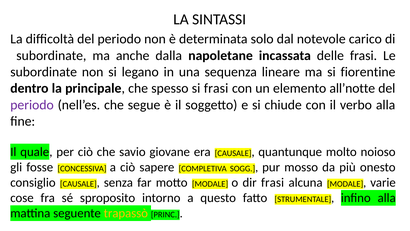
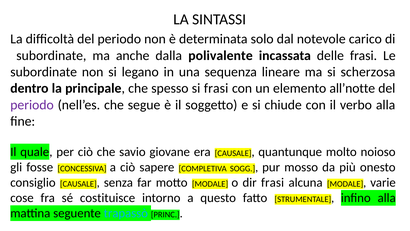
napoletane: napoletane -> polivalente
fiorentine: fiorentine -> scherzosa
sproposito: sproposito -> costituisce
trapassò colour: yellow -> light blue
